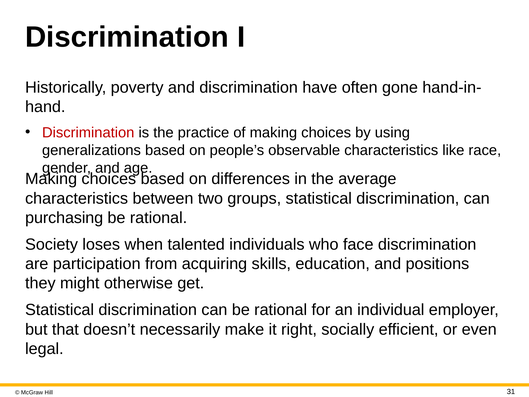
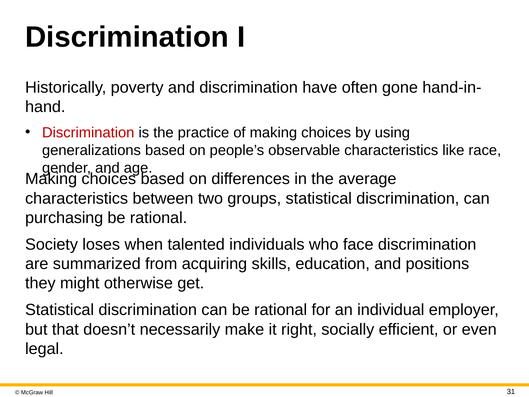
participation: participation -> summarized
